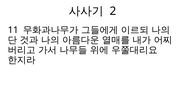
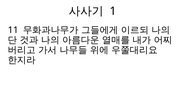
2: 2 -> 1
